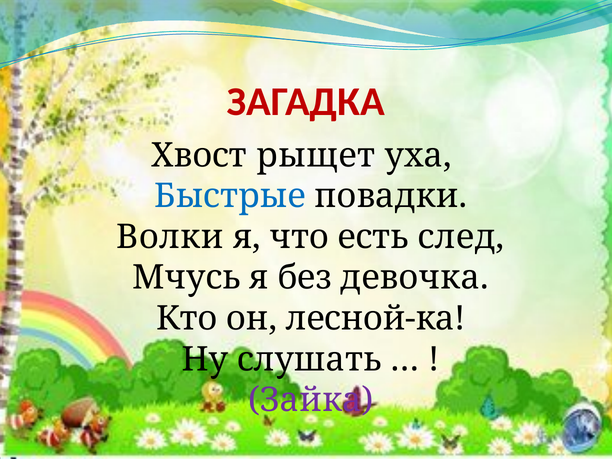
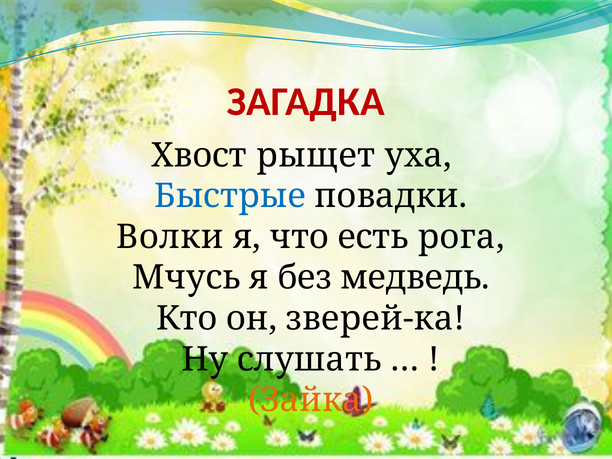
след: след -> рога
девочка: девочка -> медведь
лесной-ка: лесной-ка -> зверей-ка
Зайка colour: purple -> orange
